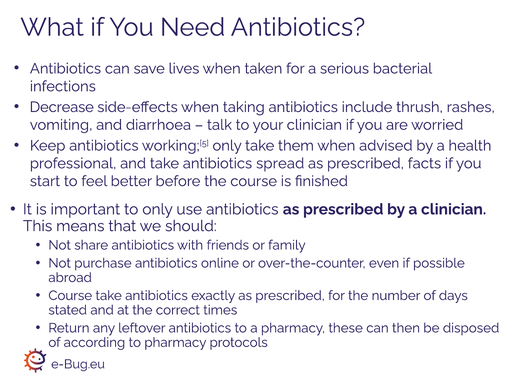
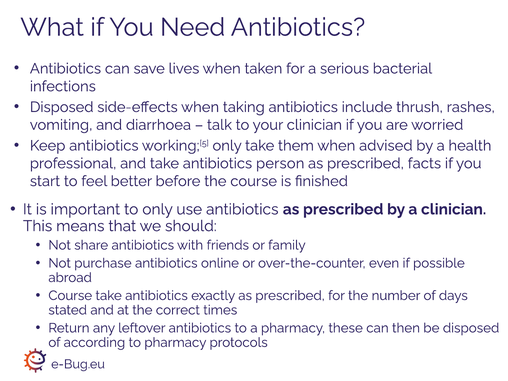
Decrease at (62, 107): Decrease -> Disposed
spread: spread -> person
